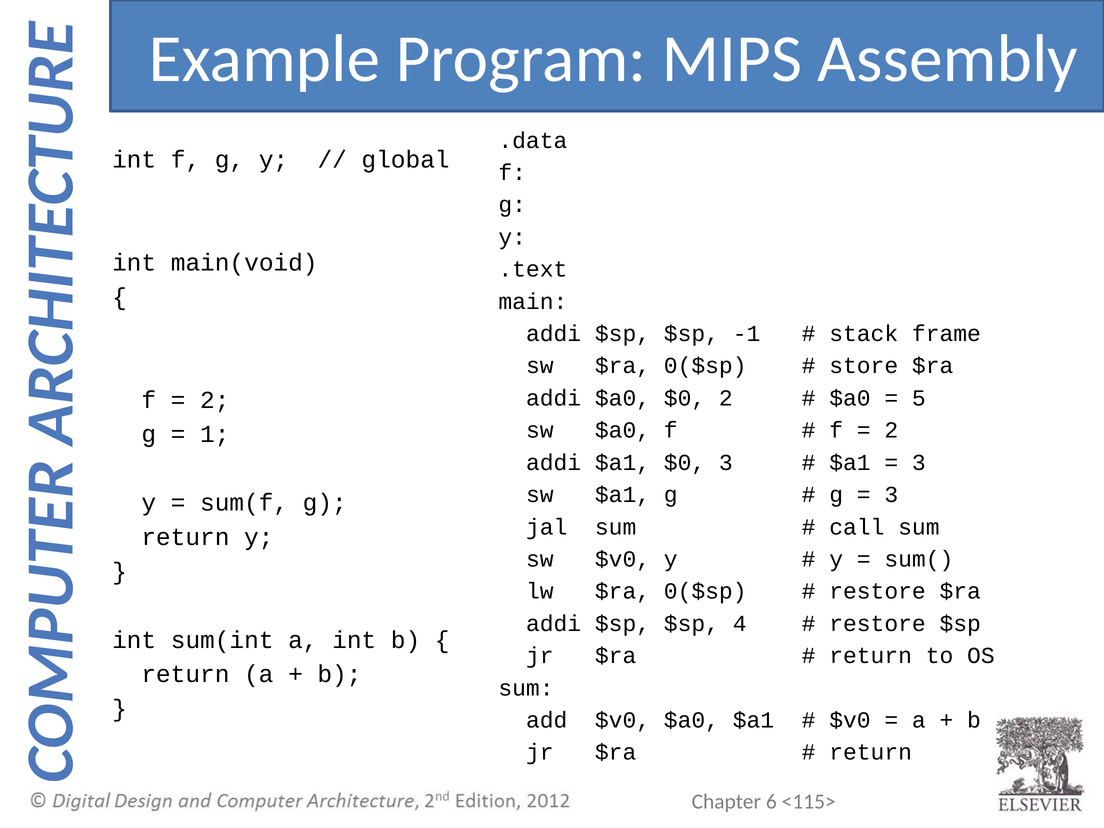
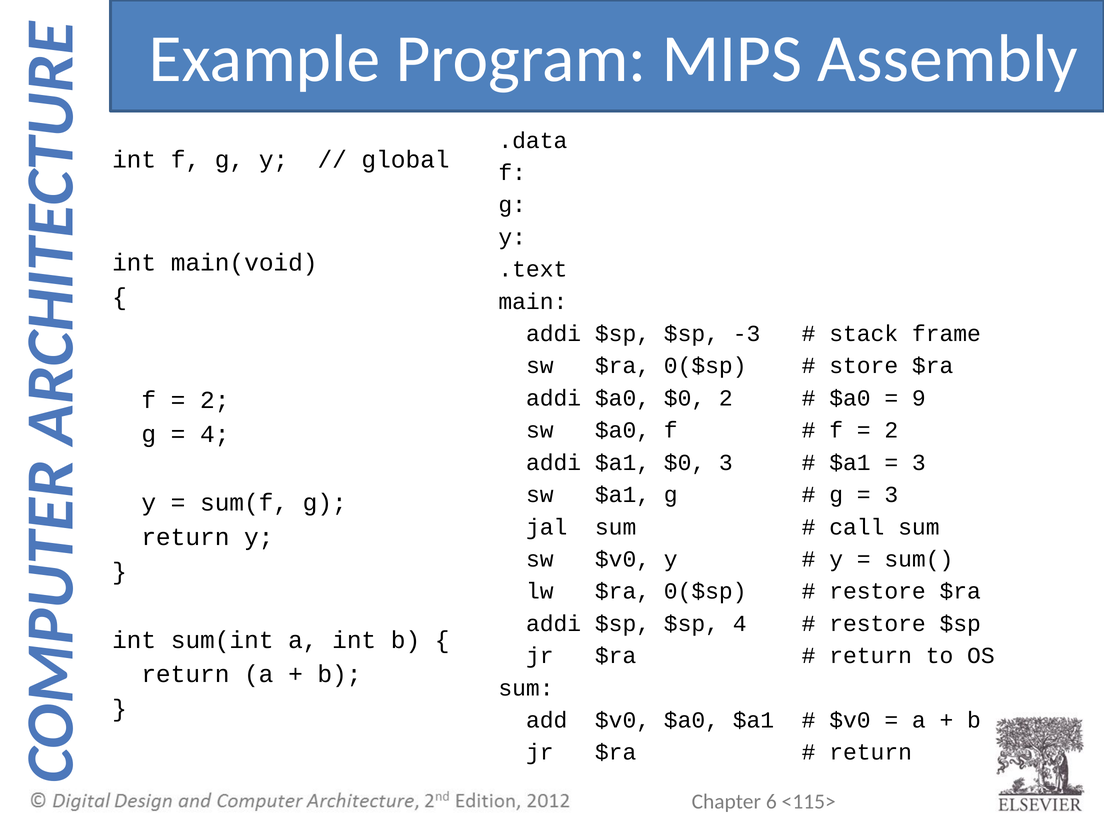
-1: -1 -> -3
5: 5 -> 9
1 at (215, 434): 1 -> 4
